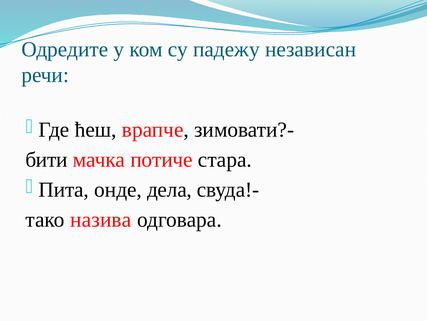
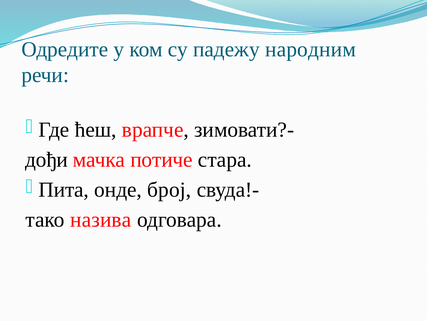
независан: независан -> народним
бити: бити -> дођи
дела: дела -> број
